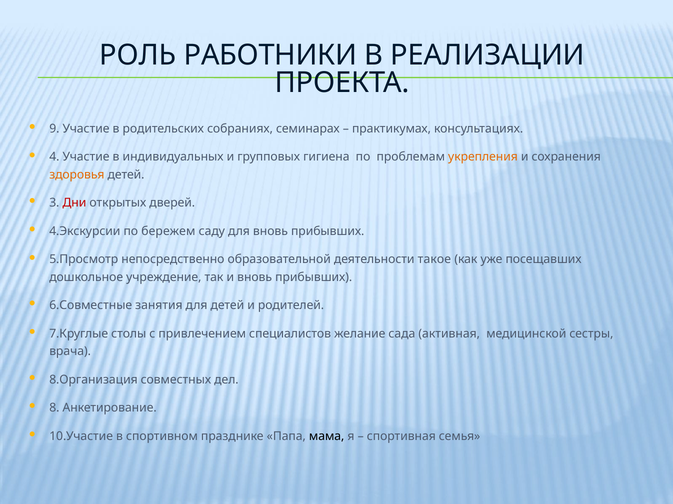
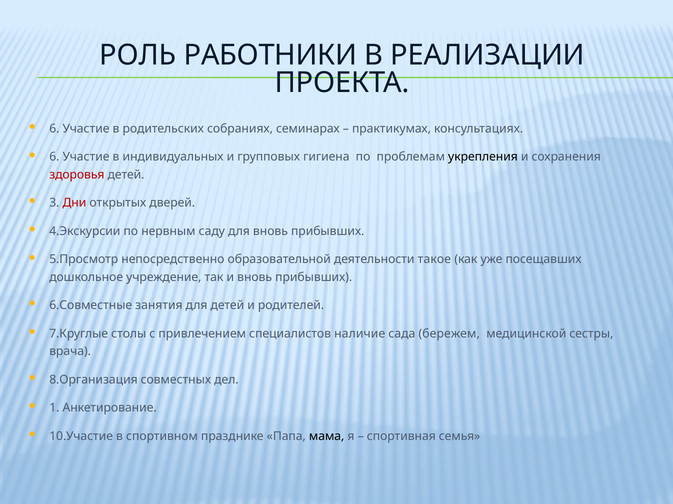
9 at (54, 129): 9 -> 6
4 at (54, 157): 4 -> 6
укрепления colour: orange -> black
здоровья colour: orange -> red
бережем: бережем -> нервным
желание: желание -> наличие
активная: активная -> бережем
8: 8 -> 1
